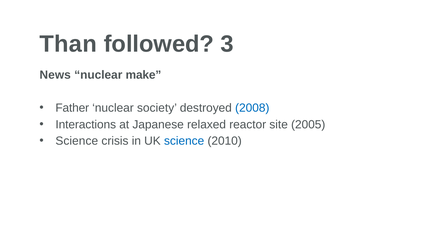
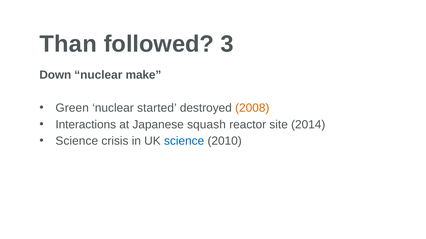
News: News -> Down
Father: Father -> Green
society: society -> started
2008 colour: blue -> orange
relaxed: relaxed -> squash
2005: 2005 -> 2014
